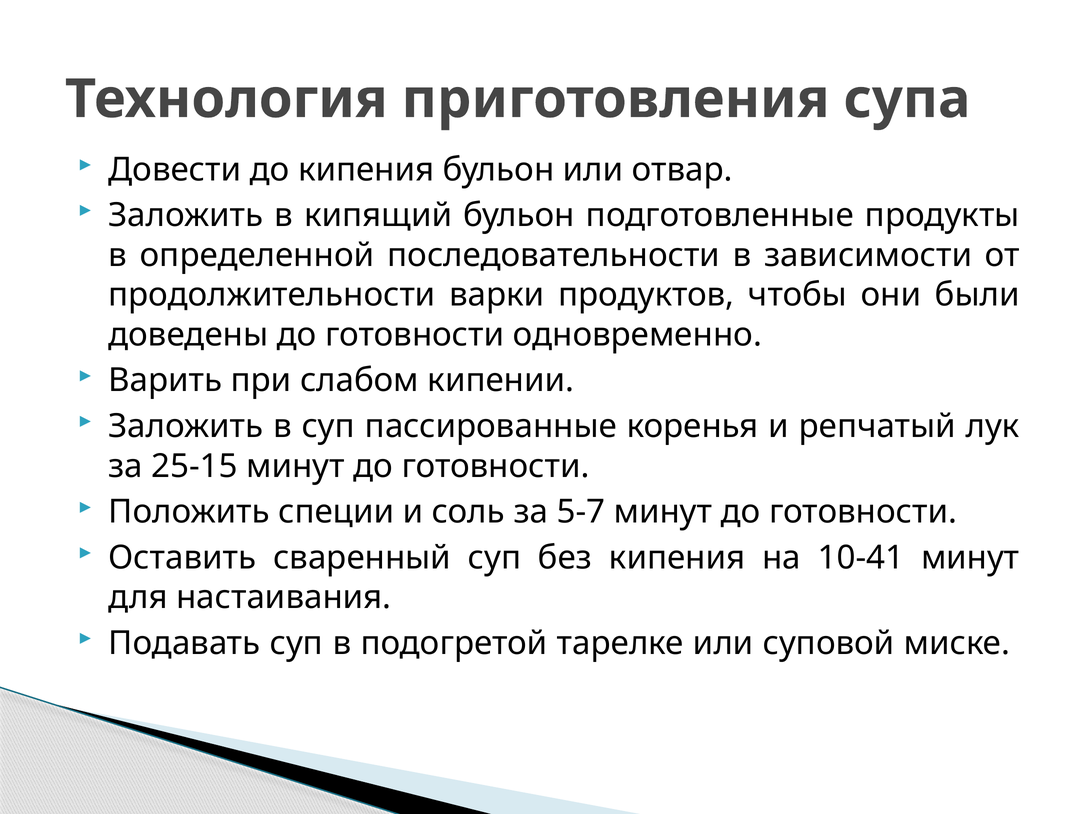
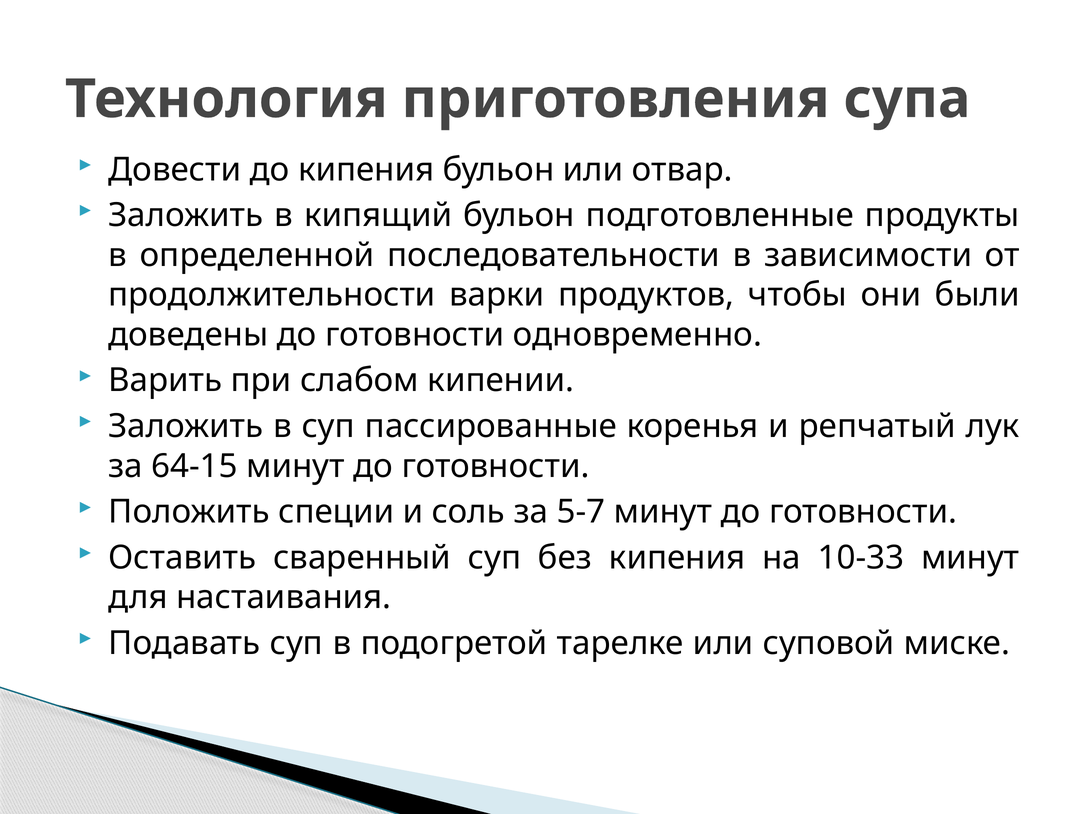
25-15: 25-15 -> 64-15
10-41: 10-41 -> 10-33
